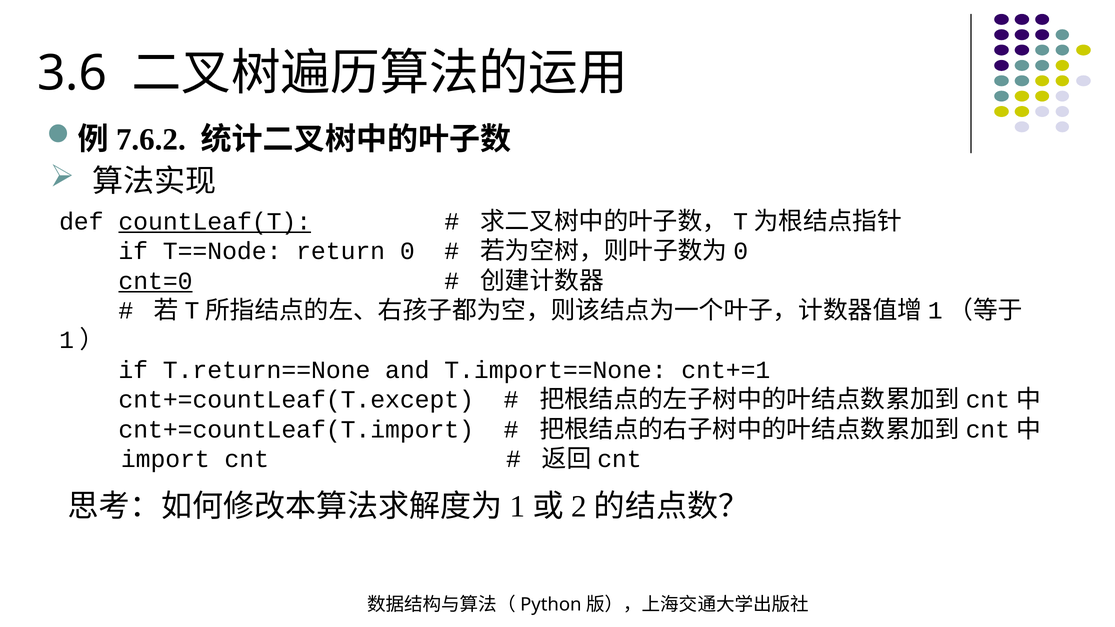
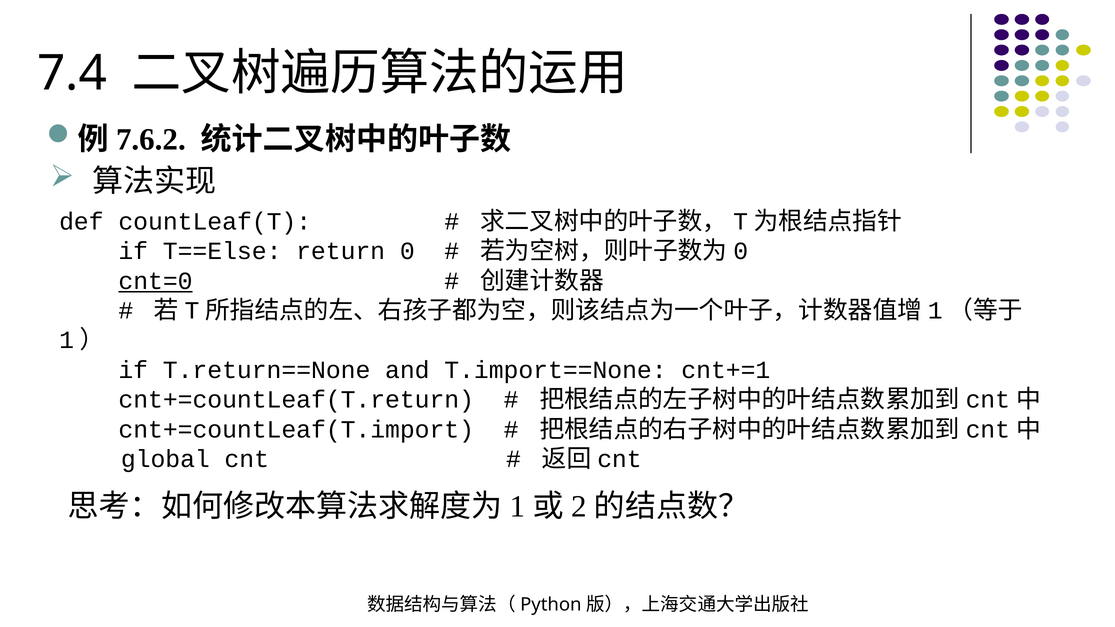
3.6: 3.6 -> 7.4
countLeaf(T underline: present -> none
T==Node: T==Node -> T==Else
cnt+=countLeaf(T.except: cnt+=countLeaf(T.except -> cnt+=countLeaf(T.return
import: import -> global
